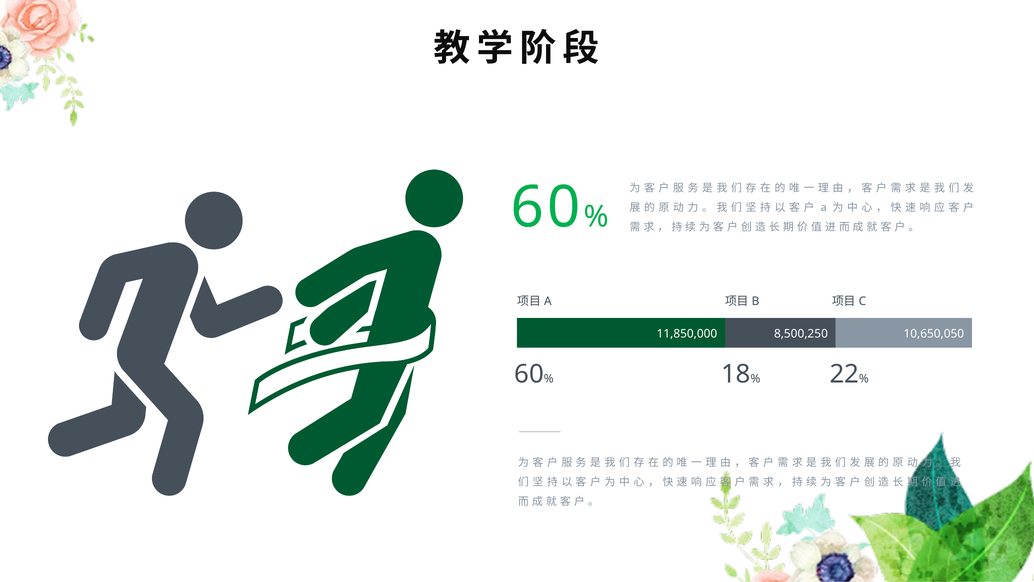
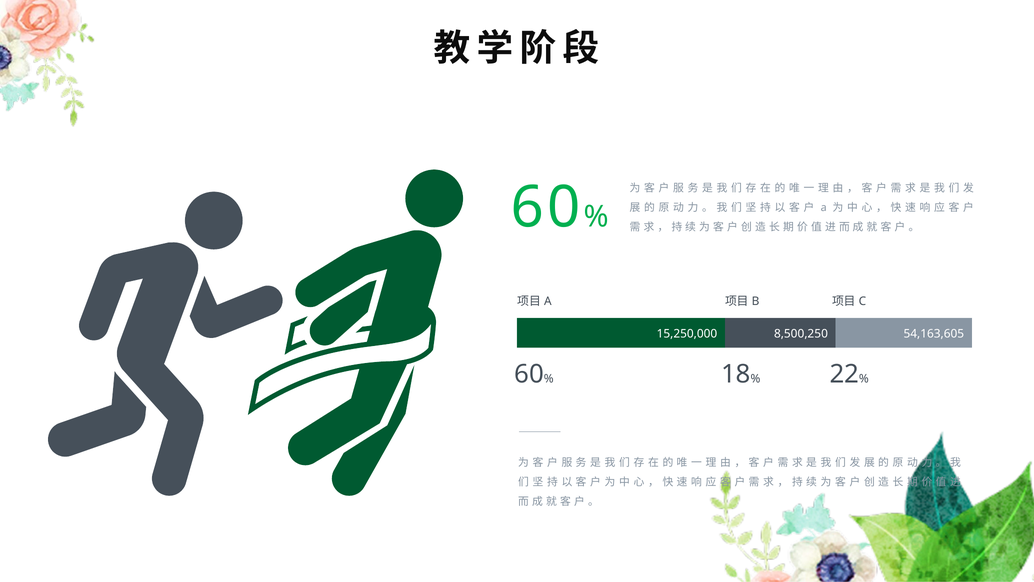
11,850,000: 11,850,000 -> 15,250,000
10,650,050: 10,650,050 -> 54,163,605
